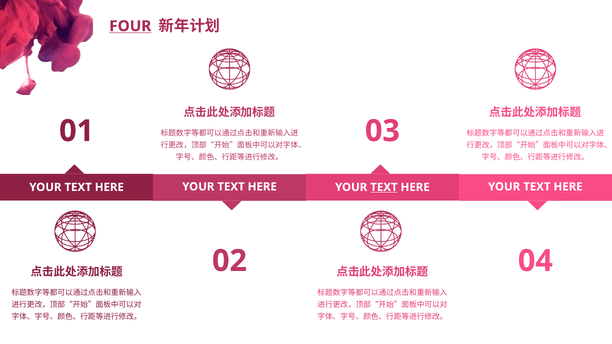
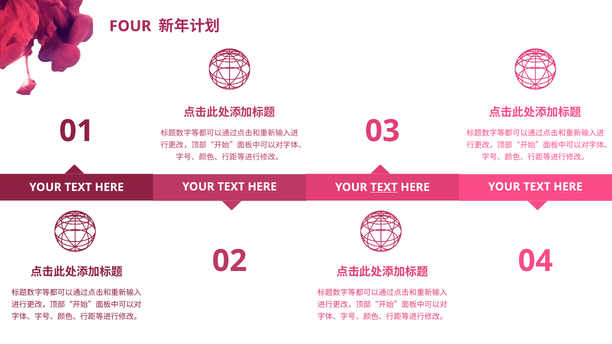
FOUR underline: present -> none
